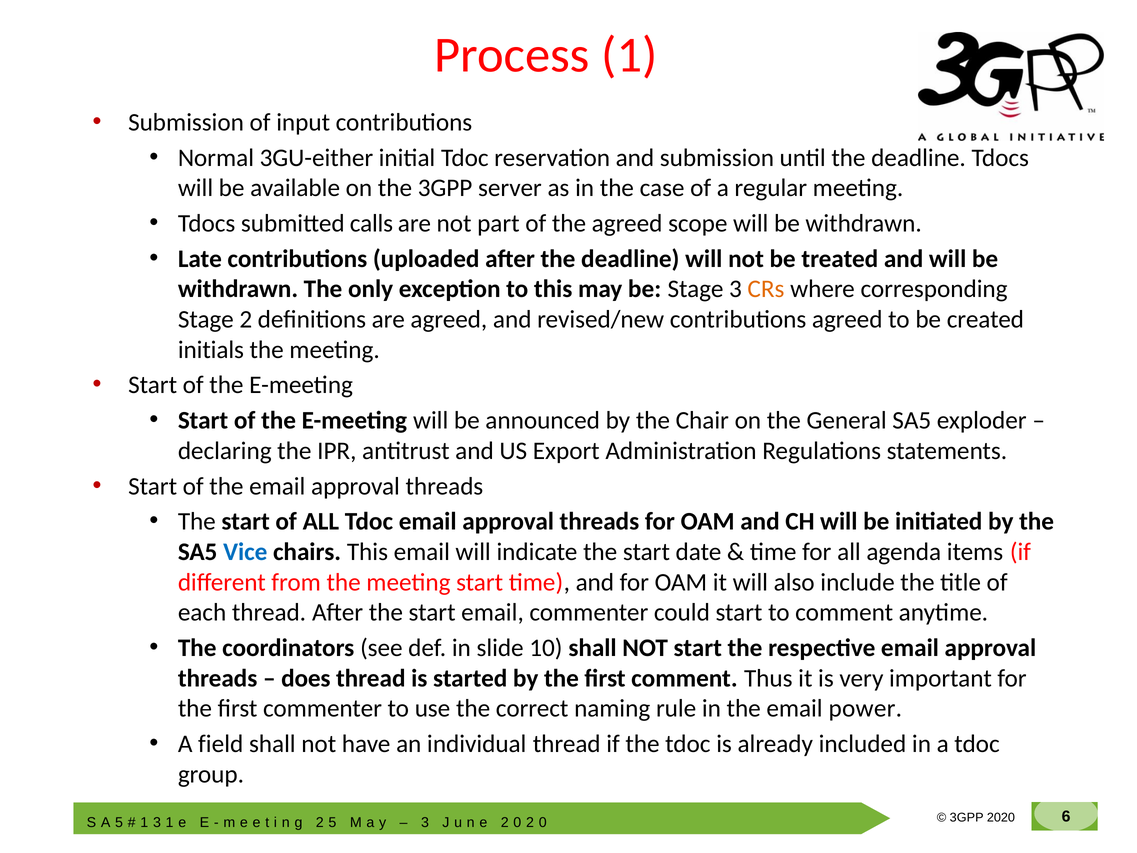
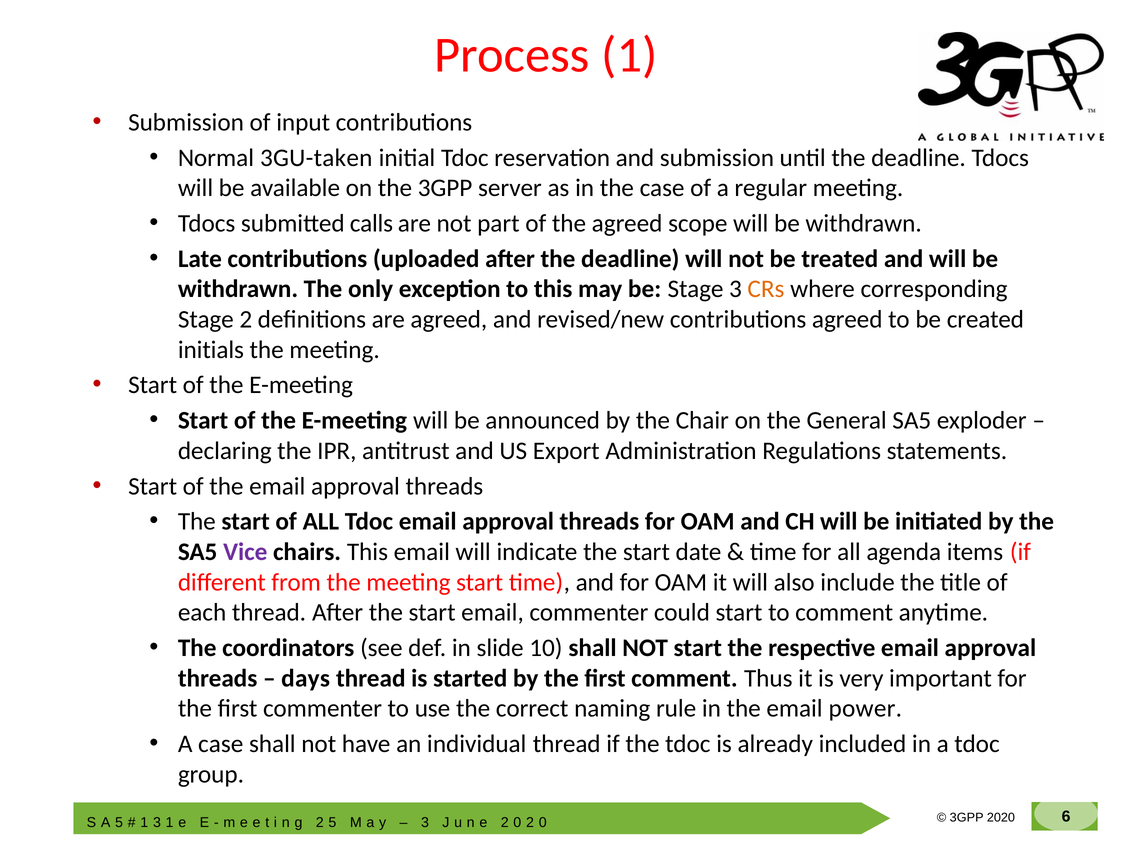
3GU-either: 3GU-either -> 3GU-taken
Vice colour: blue -> purple
does: does -> days
A field: field -> case
